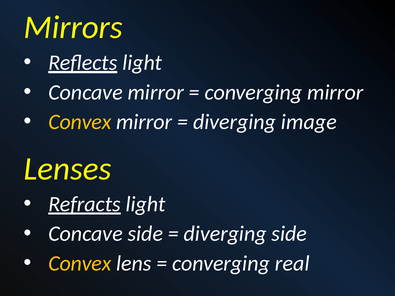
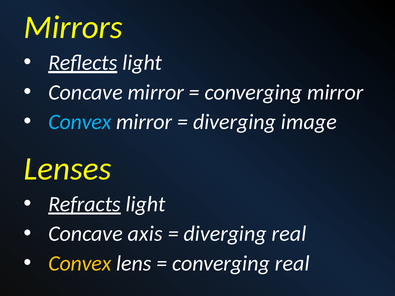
Convex at (80, 122) colour: yellow -> light blue
Concave side: side -> axis
diverging side: side -> real
